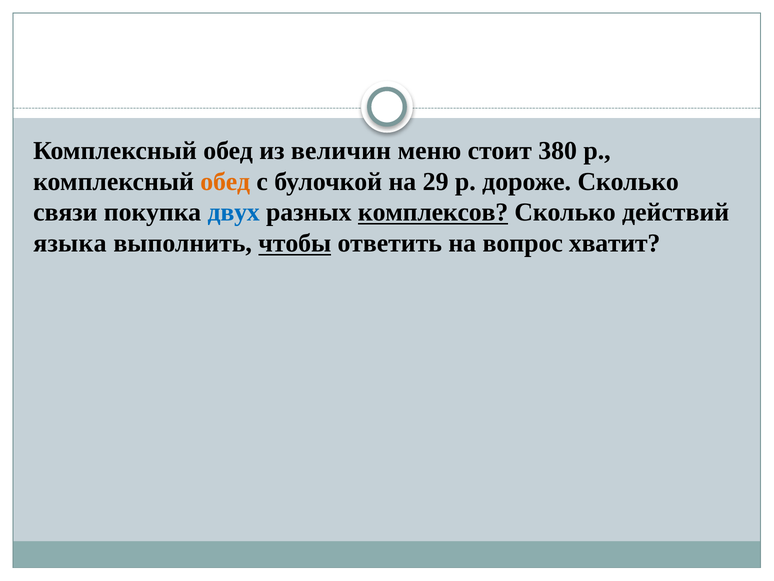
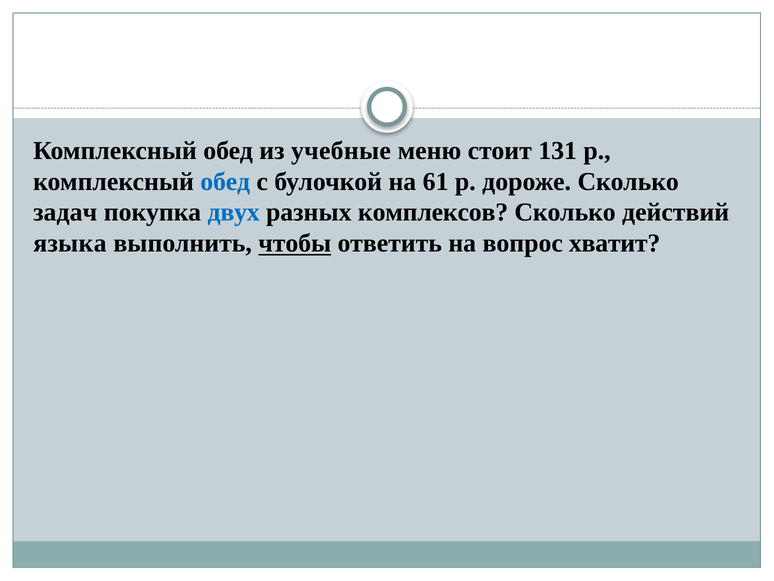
величин: величин -> учебные
380: 380 -> 131
обед at (225, 181) colour: orange -> blue
29: 29 -> 61
связи: связи -> задач
комплексов underline: present -> none
